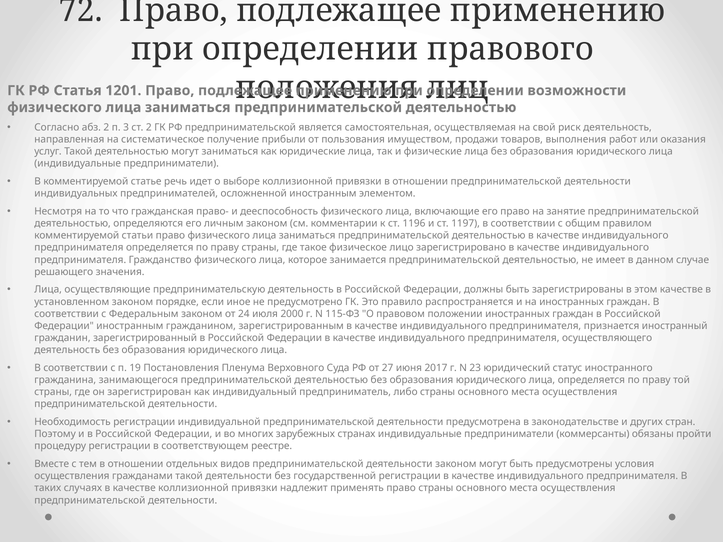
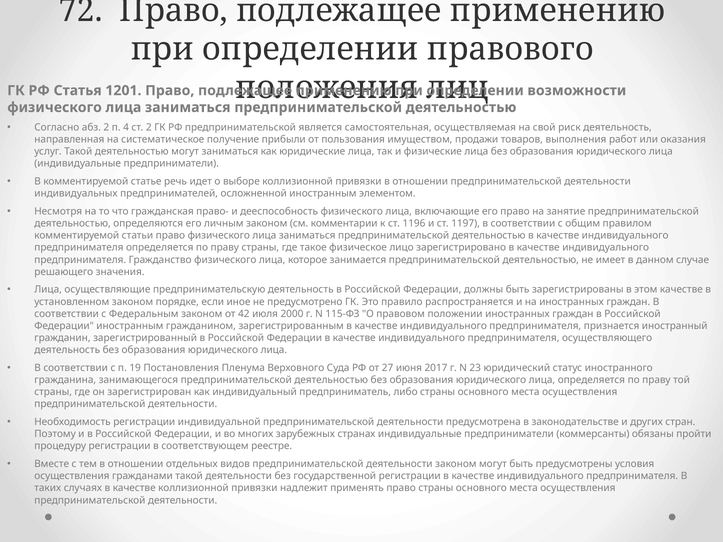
3: 3 -> 4
24: 24 -> 42
